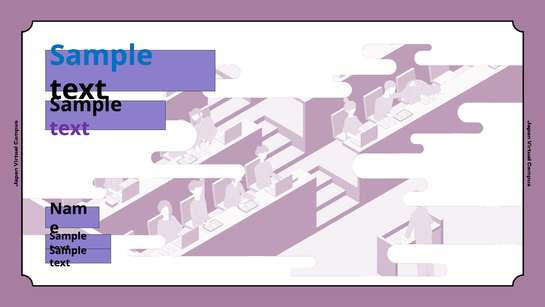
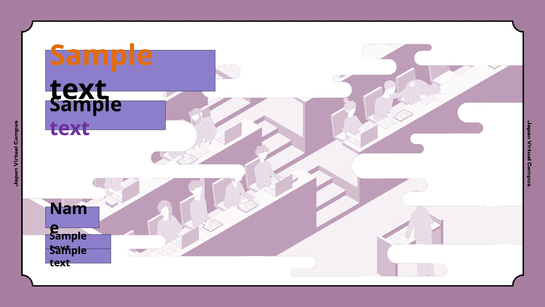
Sample at (101, 56) colour: blue -> orange
